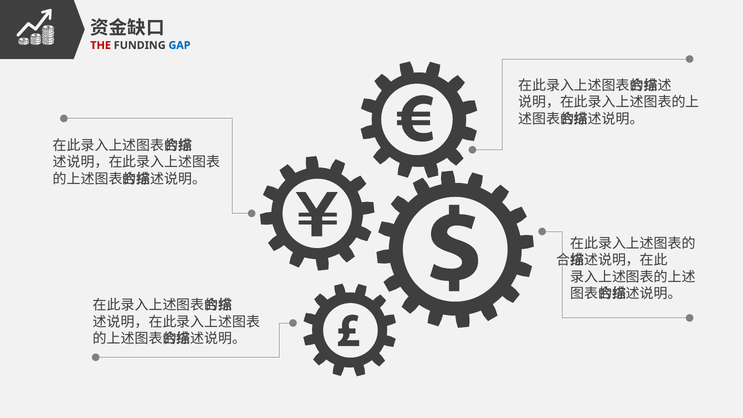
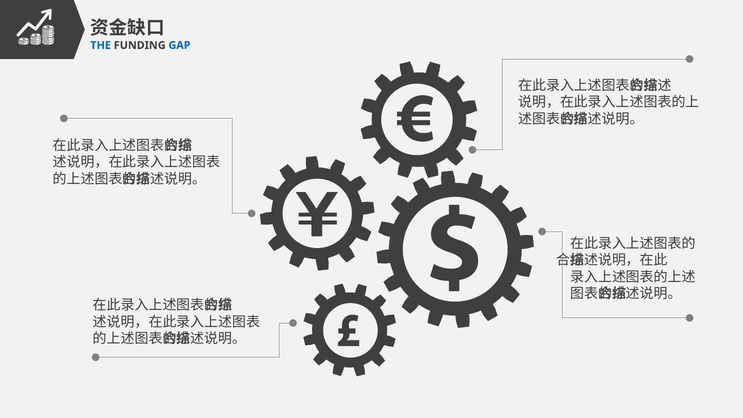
THE colour: red -> blue
